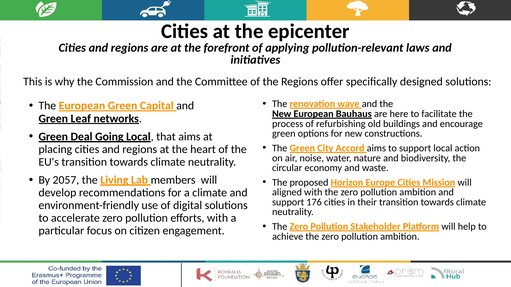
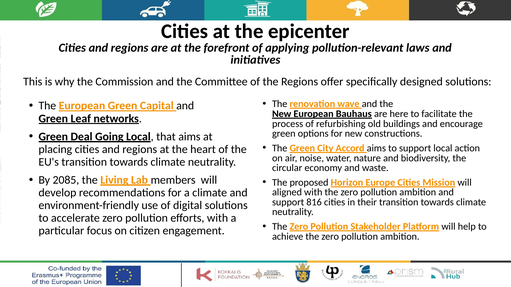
2057: 2057 -> 2085
176: 176 -> 816
